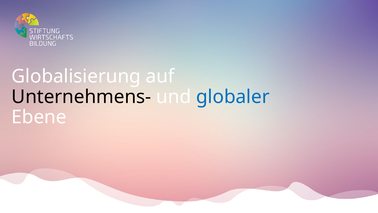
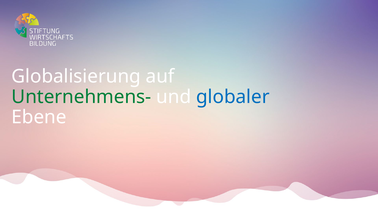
Unternehmens- colour: black -> green
